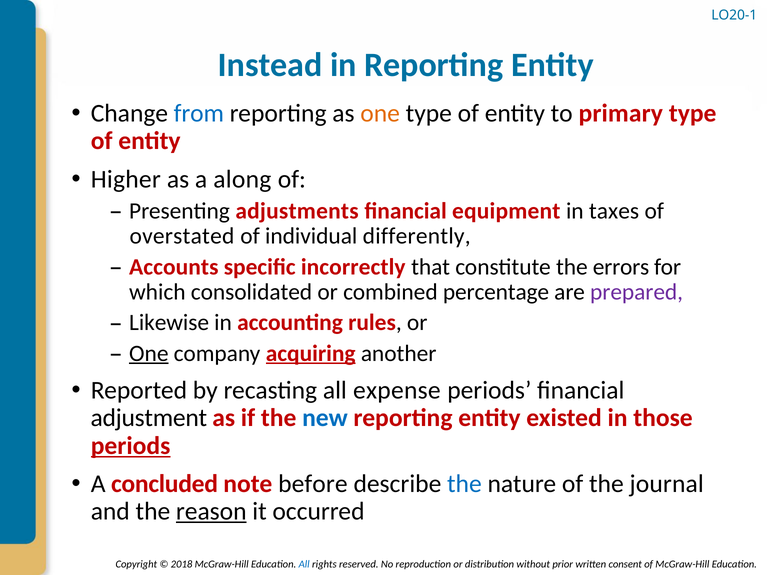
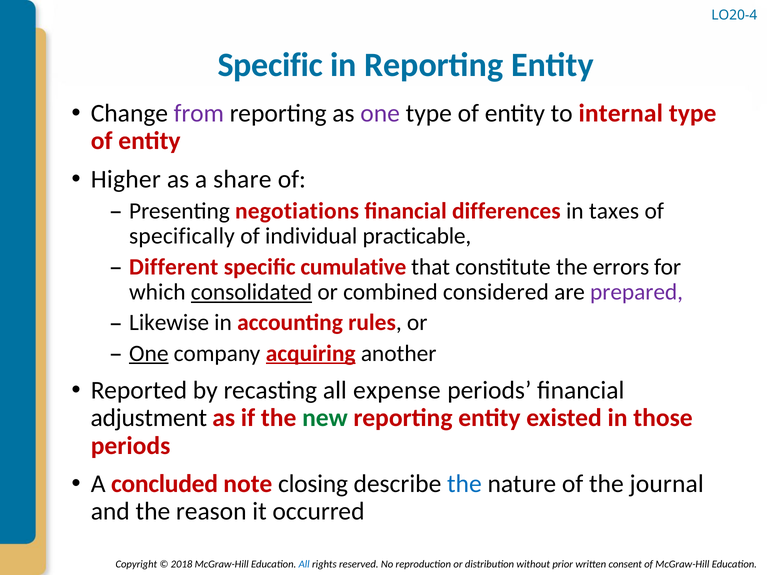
LO20-1: LO20-1 -> LO20-4
Instead at (270, 65): Instead -> Specific
from colour: blue -> purple
one at (380, 113) colour: orange -> purple
primary: primary -> internal
along: along -> share
adjustments: adjustments -> negotiations
equipment: equipment -> differences
overstated: overstated -> specifically
differently: differently -> practicable
Accounts: Accounts -> Different
incorrectly: incorrectly -> cumulative
consolidated underline: none -> present
percentage: percentage -> considered
new colour: blue -> green
periods at (131, 446) underline: present -> none
before: before -> closing
reason underline: present -> none
